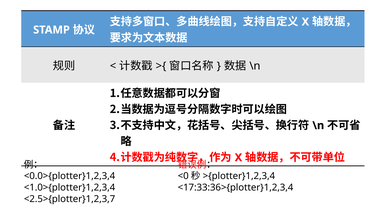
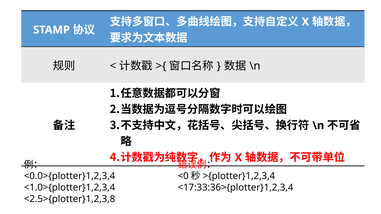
<2.5>{plotter}1,2,3,7: <2.5>{plotter}1,2,3,7 -> <2.5>{plotter}1,2,3,8
